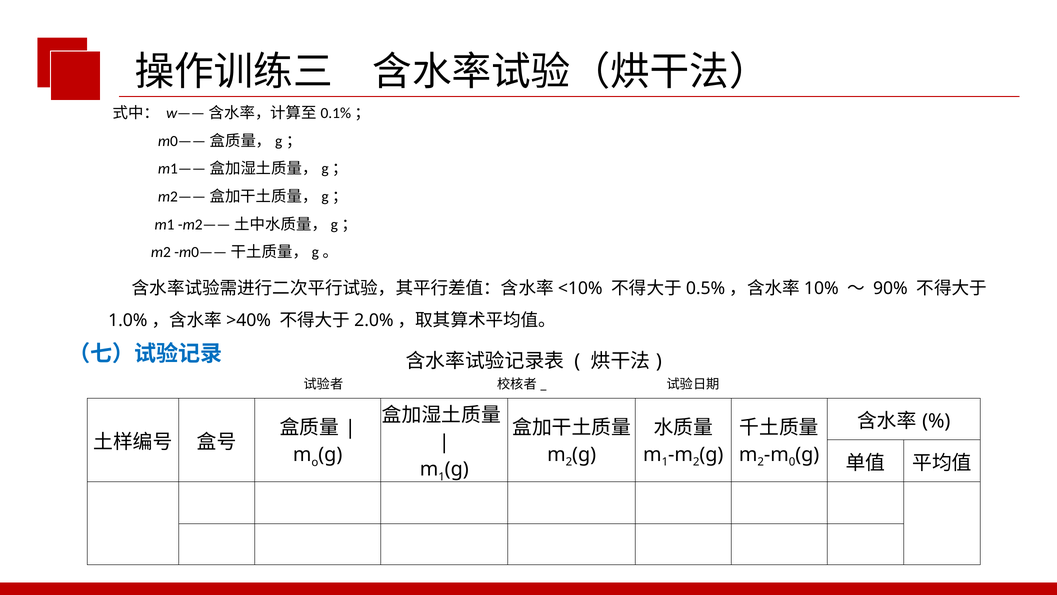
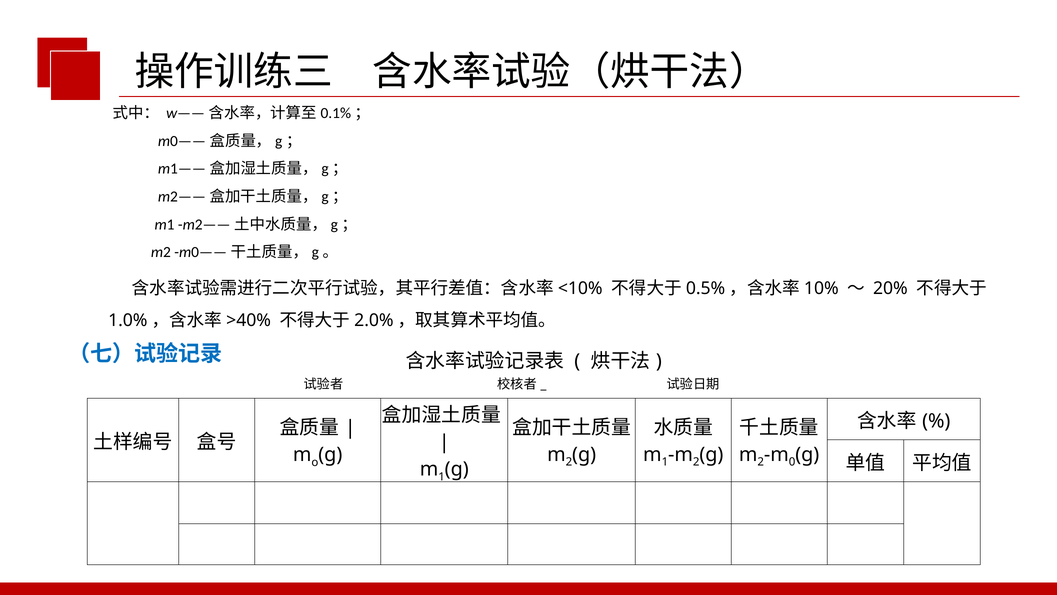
90%: 90% -> 20%
